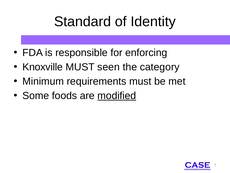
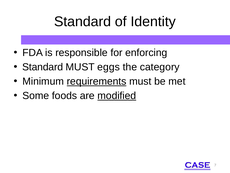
Knoxville at (43, 67): Knoxville -> Standard
seen: seen -> eggs
requirements underline: none -> present
